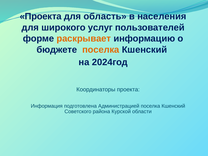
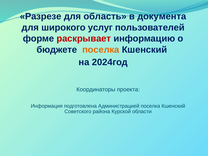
Проекта at (41, 16): Проекта -> Разрезе
населения: населения -> документа
раскрывает colour: orange -> red
